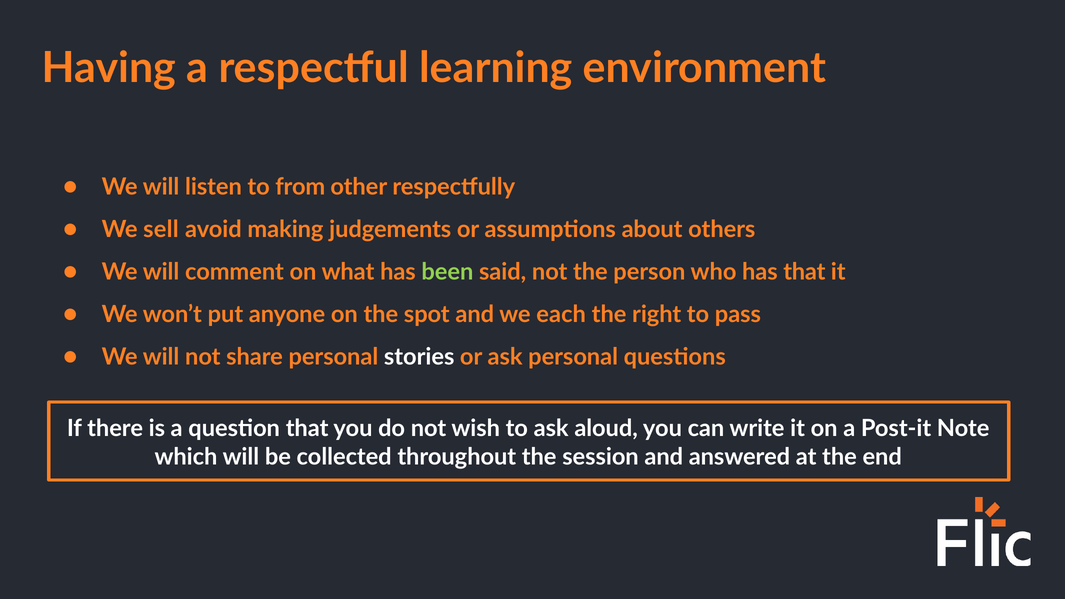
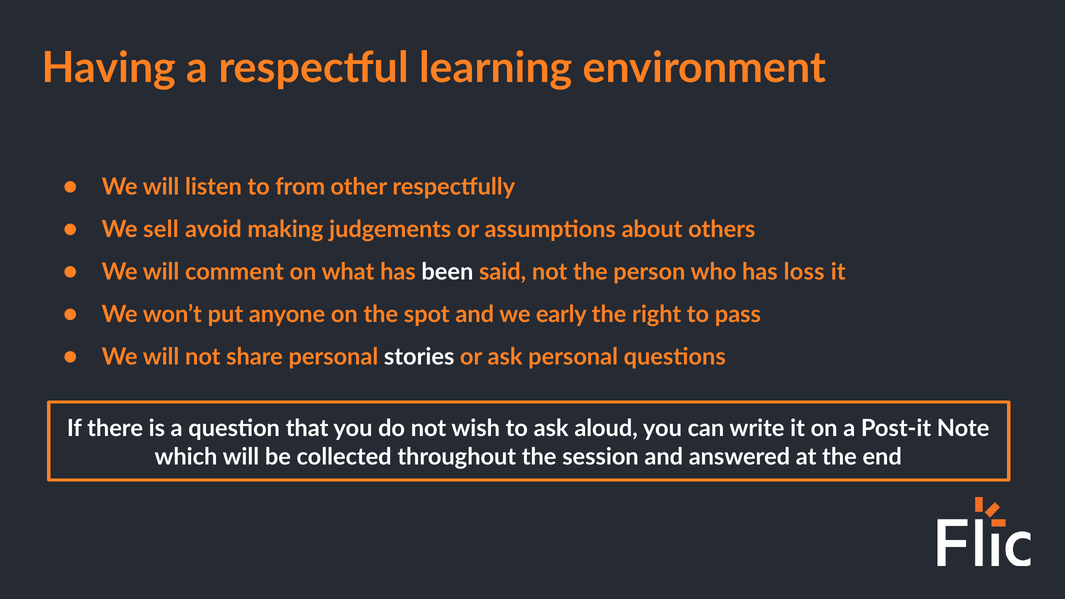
been colour: light green -> white
has that: that -> loss
each: each -> early
